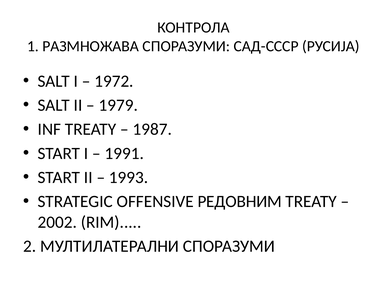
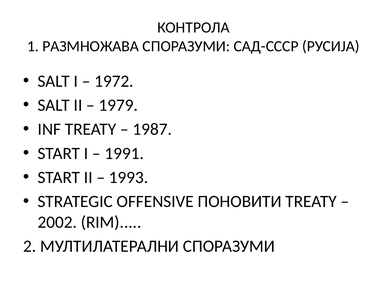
РЕДОВНИМ: РЕДОВНИМ -> ПОНОВИТИ
